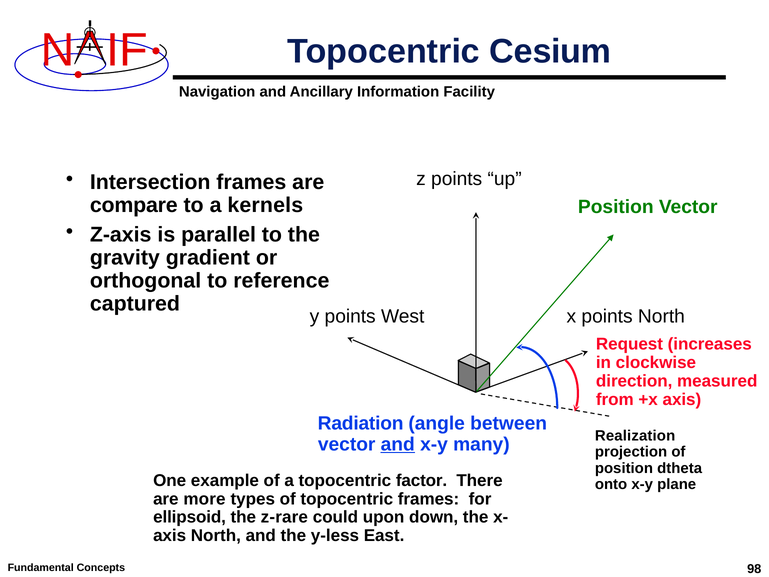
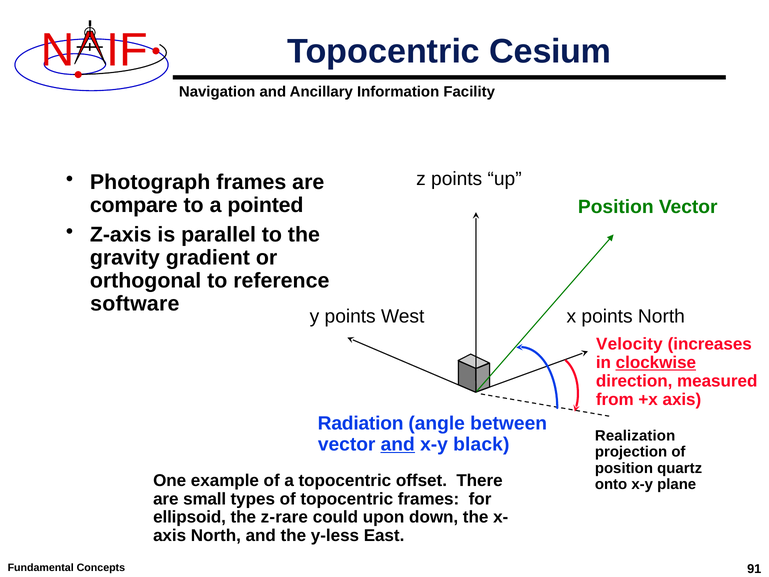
Intersection: Intersection -> Photograph
kernels: kernels -> pointed
captured: captured -> software
Request: Request -> Velocity
clockwise underline: none -> present
many: many -> black
dtheta: dtheta -> quartz
factor: factor -> offset
more: more -> small
98: 98 -> 91
